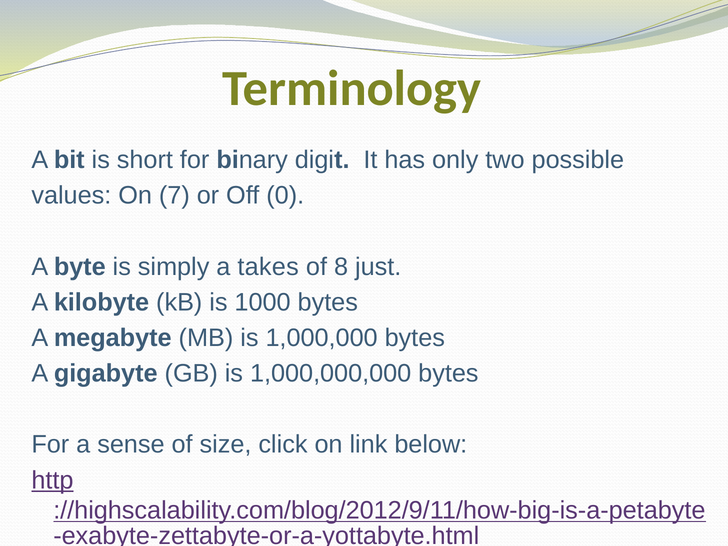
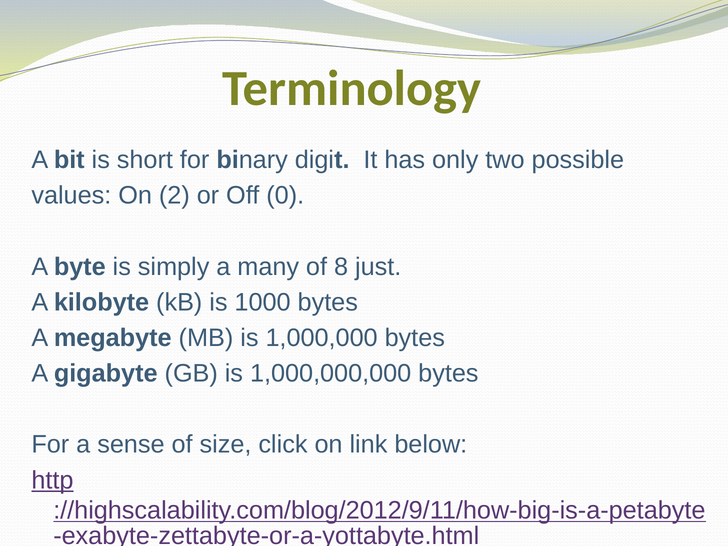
7: 7 -> 2
takes: takes -> many
